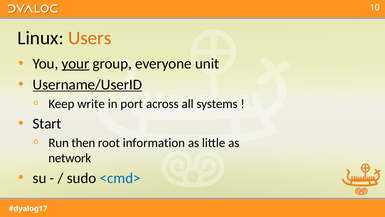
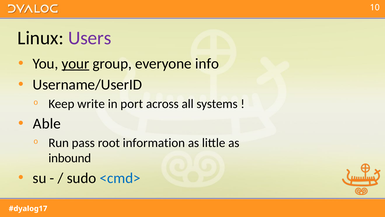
Users colour: orange -> purple
unit: unit -> info
Username/UserID underline: present -> none
Start: Start -> Able
then: then -> pass
network: network -> inbound
